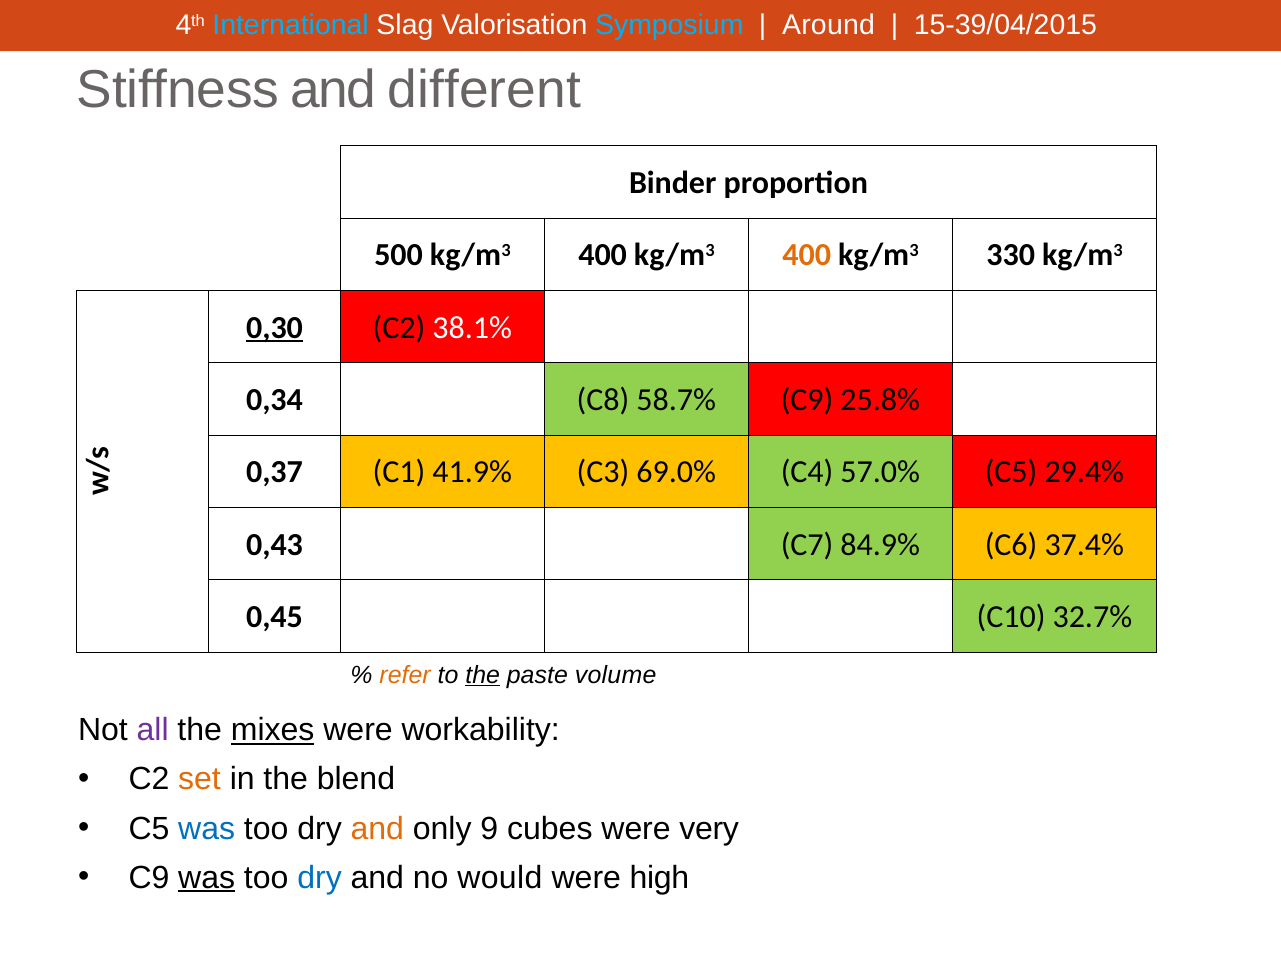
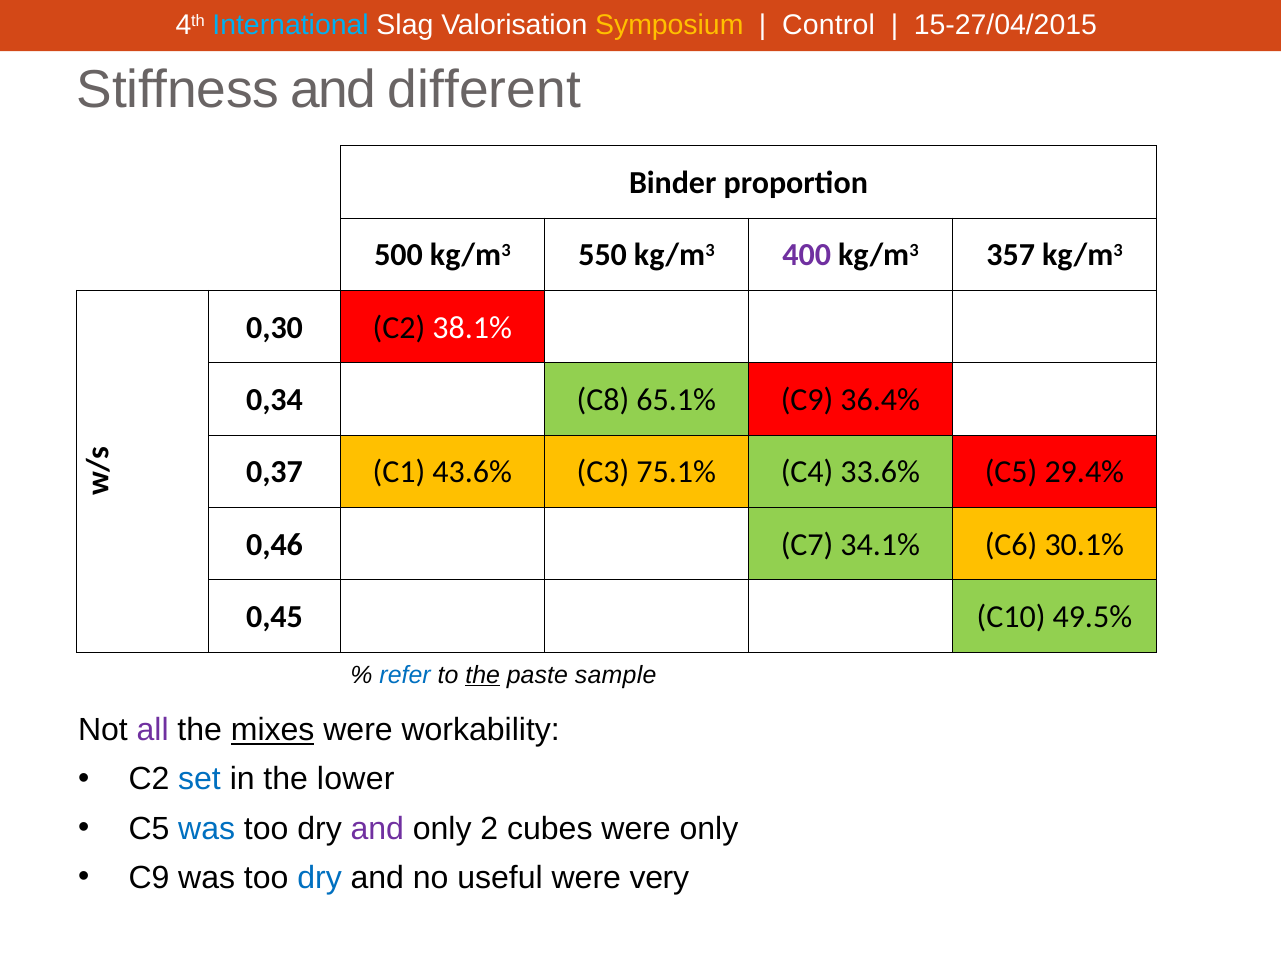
Symposium colour: light blue -> yellow
Around: Around -> Control
15-39/04/2015: 15-39/04/2015 -> 15-27/04/2015
500 kg/m3 400: 400 -> 550
400 at (807, 255) colour: orange -> purple
330: 330 -> 357
0,30 underline: present -> none
58.7%: 58.7% -> 65.1%
25.8%: 25.8% -> 36.4%
41.9%: 41.9% -> 43.6%
69.0%: 69.0% -> 75.1%
57.0%: 57.0% -> 33.6%
0,43: 0,43 -> 0,46
84.9%: 84.9% -> 34.1%
37.4%: 37.4% -> 30.1%
32.7%: 32.7% -> 49.5%
refer colour: orange -> blue
volume: volume -> sample
set colour: orange -> blue
blend: blend -> lower
and at (377, 828) colour: orange -> purple
9: 9 -> 2
were very: very -> only
was at (207, 877) underline: present -> none
would: would -> useful
high: high -> very
